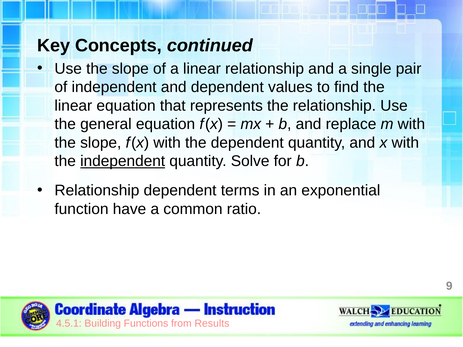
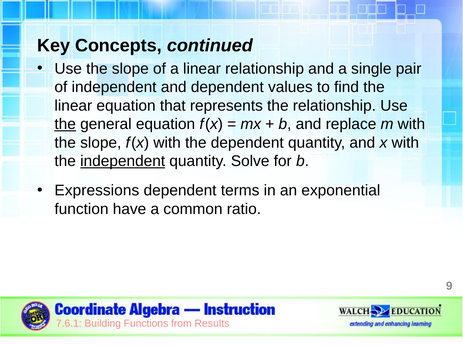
the at (65, 124) underline: none -> present
Relationship at (97, 191): Relationship -> Expressions
4.5.1: 4.5.1 -> 7.6.1
